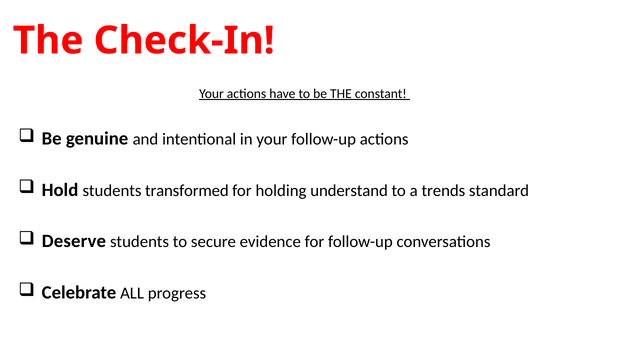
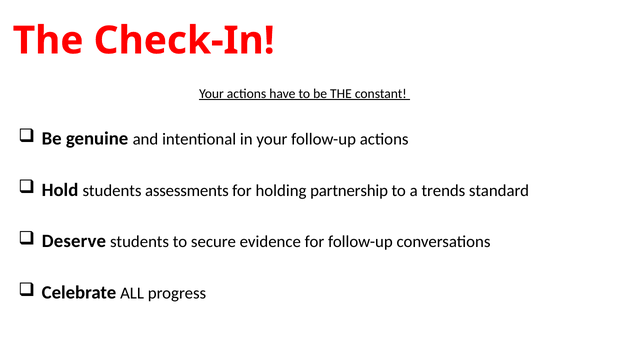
transformed: transformed -> assessments
understand: understand -> partnership
